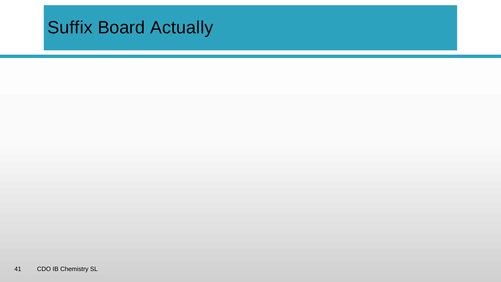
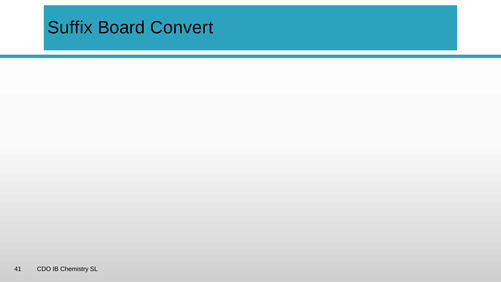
Actually: Actually -> Convert
